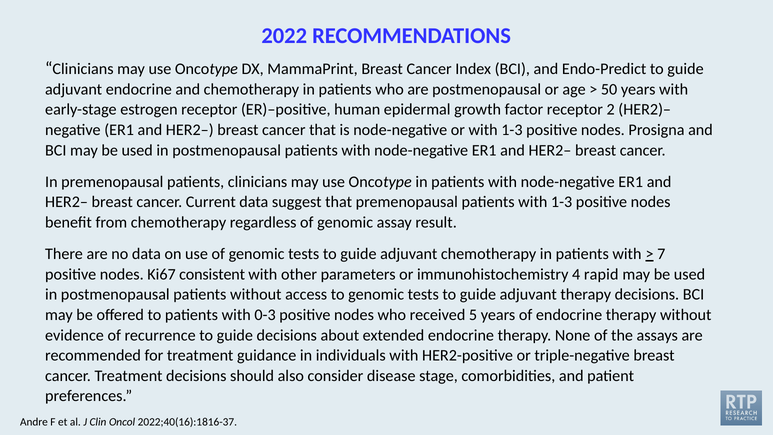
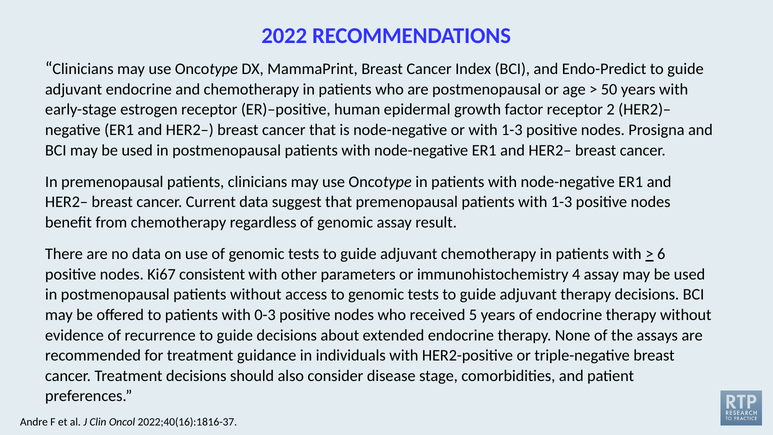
7: 7 -> 6
4 rapid: rapid -> assay
